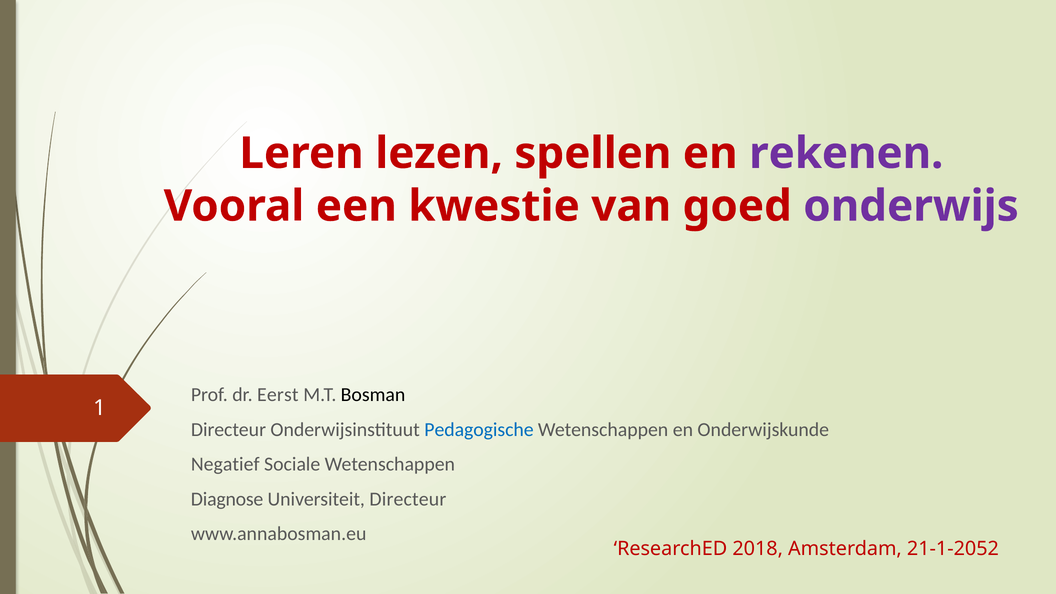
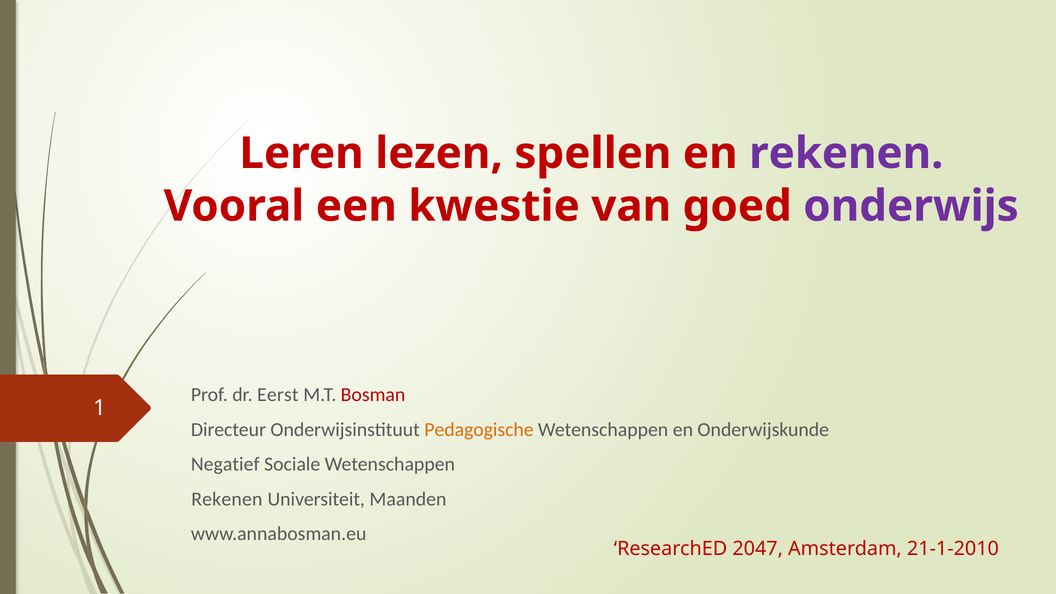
Bosman colour: black -> red
Pedagogische colour: blue -> orange
Diagnose at (227, 499): Diagnose -> Rekenen
Universiteit Directeur: Directeur -> Maanden
2018: 2018 -> 2047
21-1-2052: 21-1-2052 -> 21-1-2010
